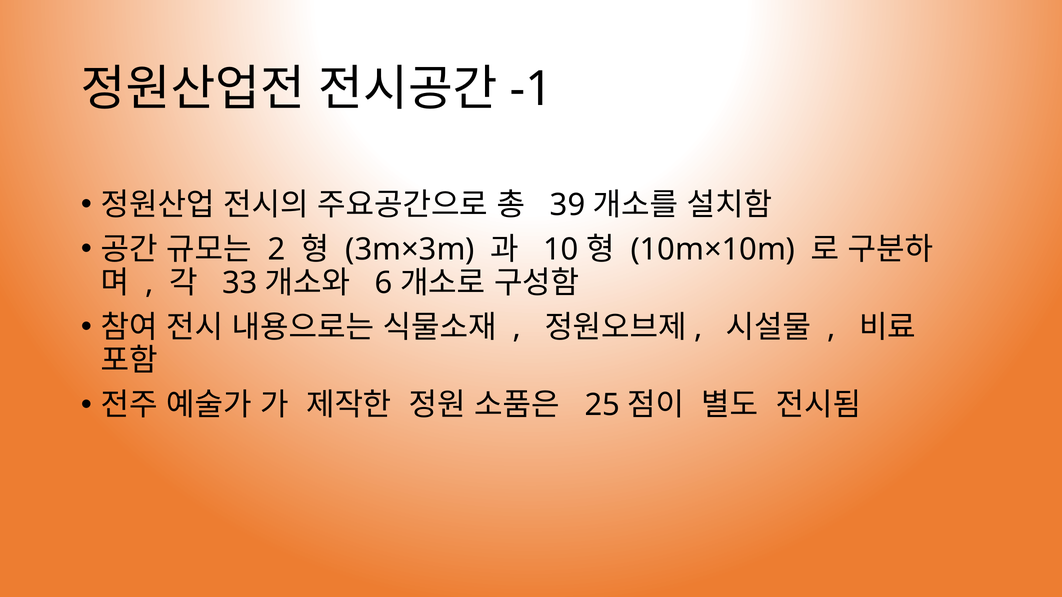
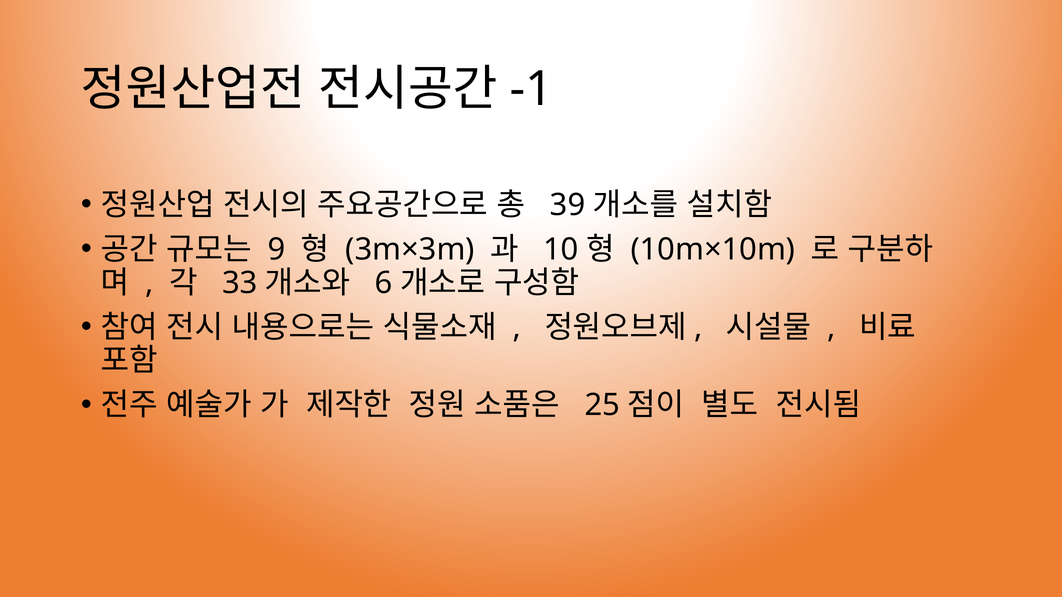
2: 2 -> 9
